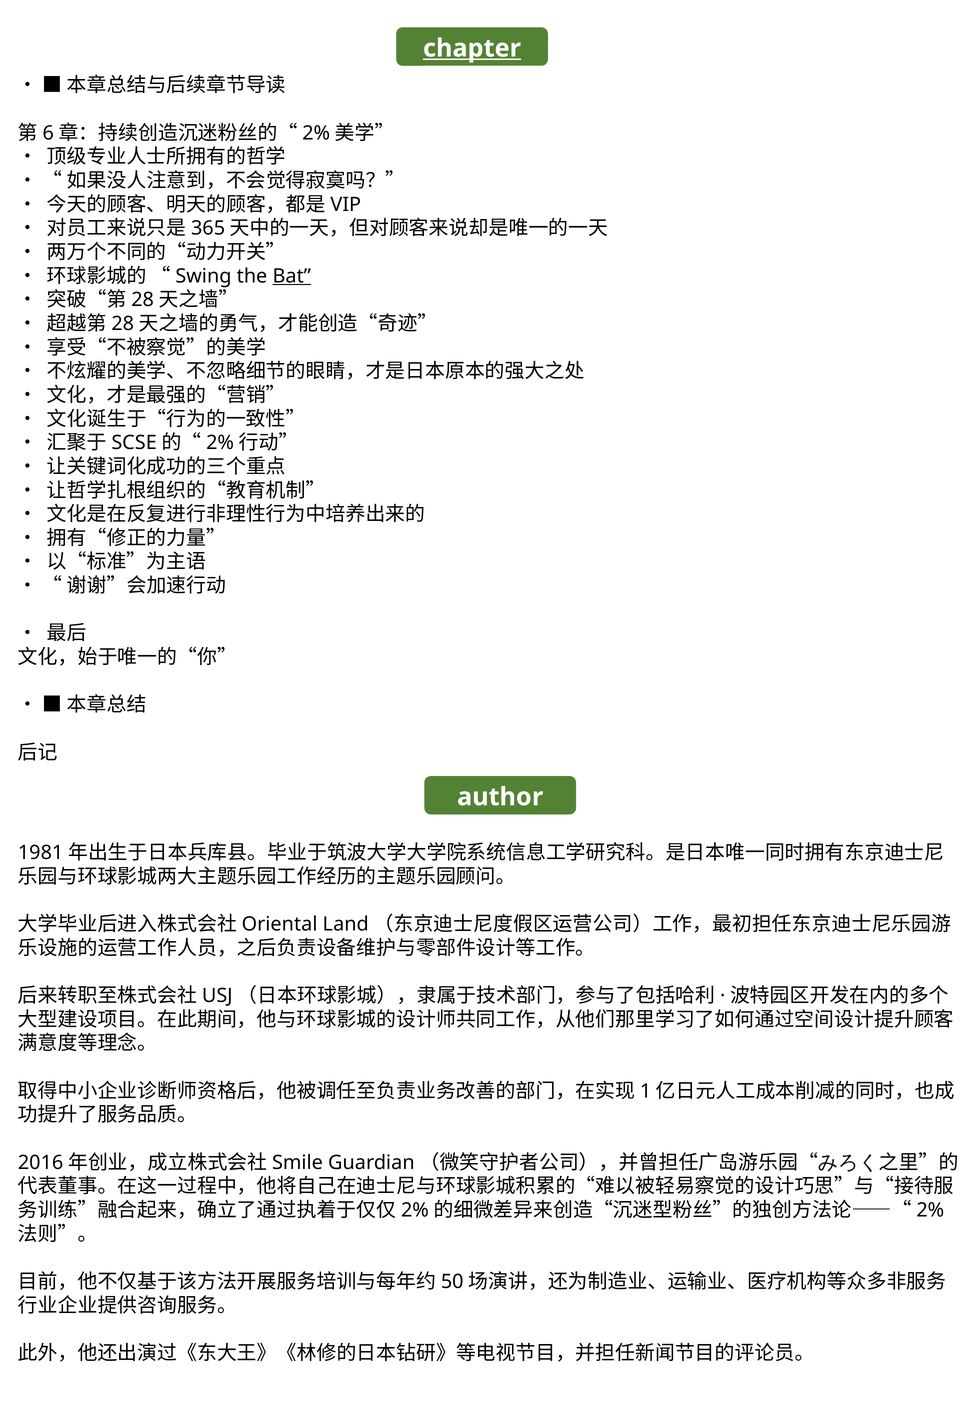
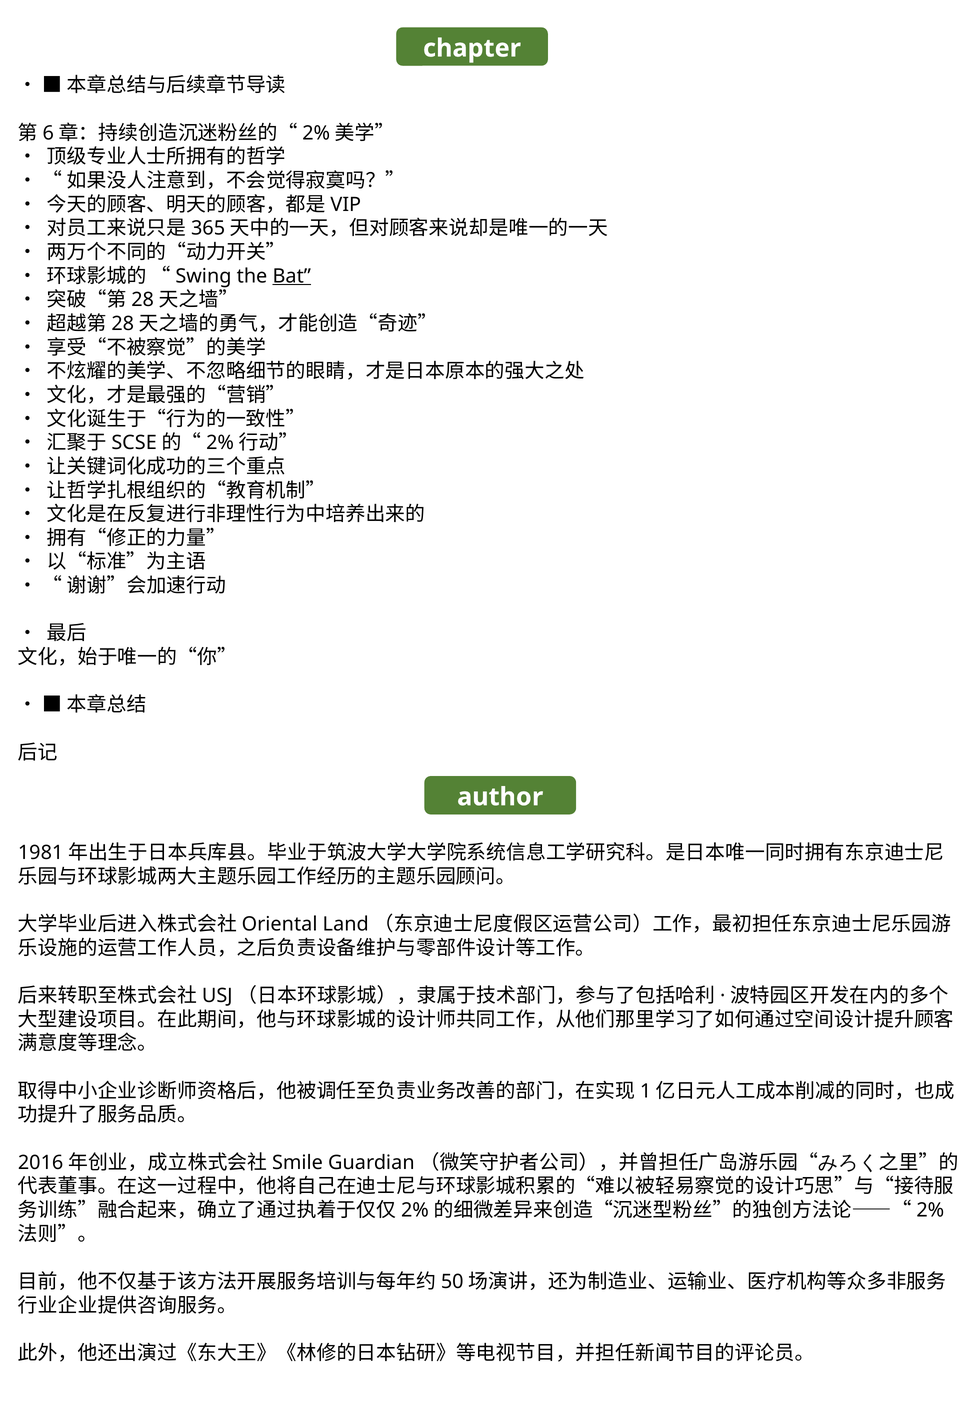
chapter underline: present -> none
